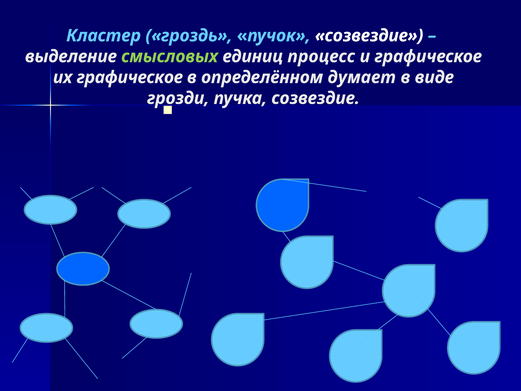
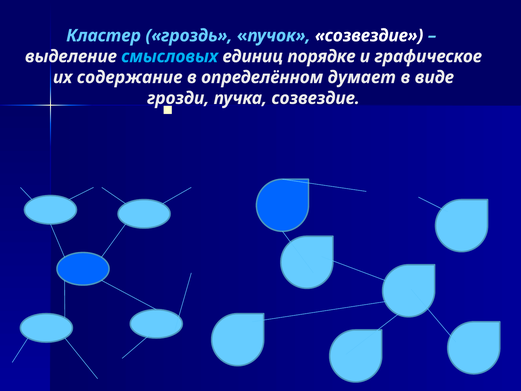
смысловых colour: light green -> light blue
процесс: процесс -> порядке
их графическое: графическое -> содержание
